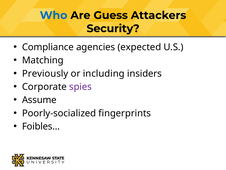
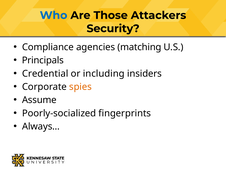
Guess: Guess -> Those
expected: expected -> matching
Matching: Matching -> Principals
Previously: Previously -> Credential
spies colour: purple -> orange
Foibles…: Foibles… -> Always…
